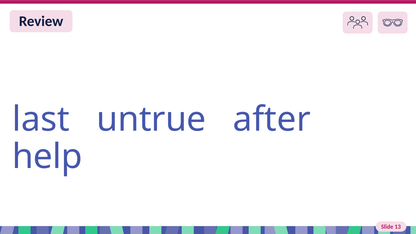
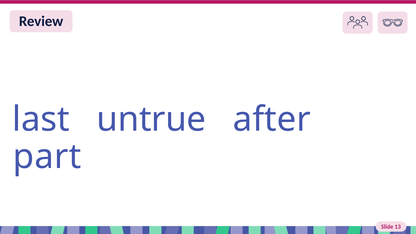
help: help -> part
